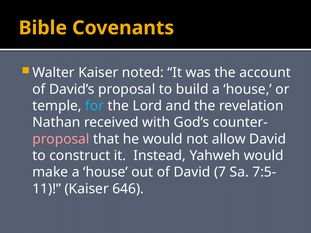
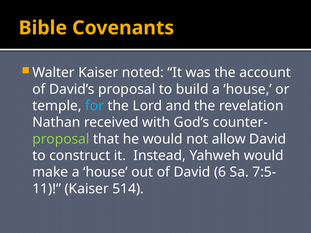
proposal at (61, 139) colour: pink -> light green
7: 7 -> 6
646: 646 -> 514
